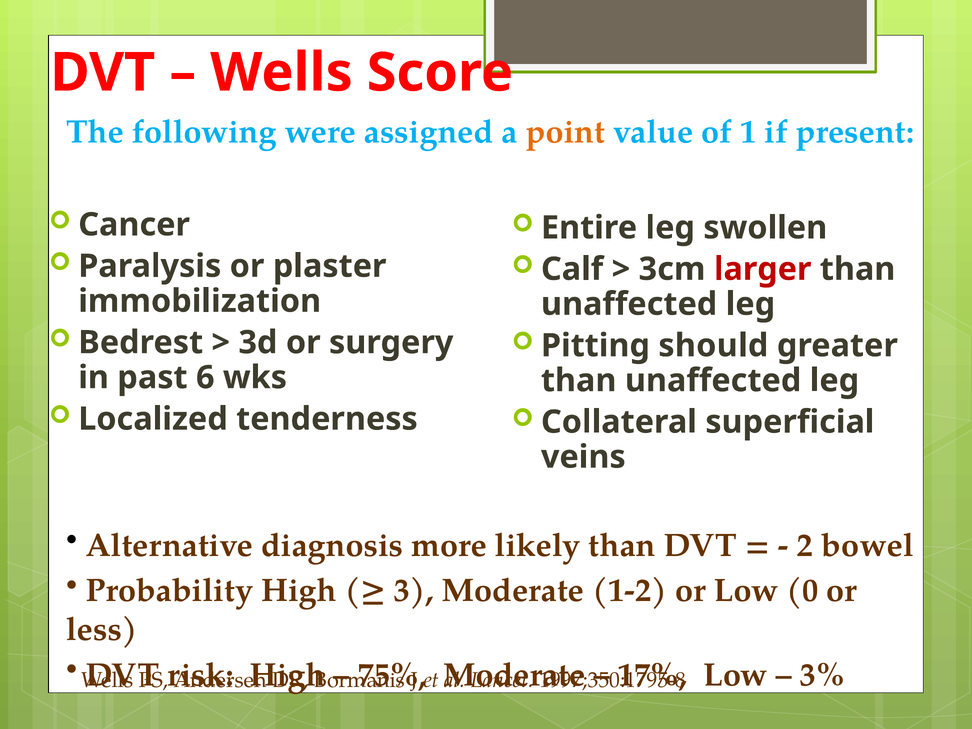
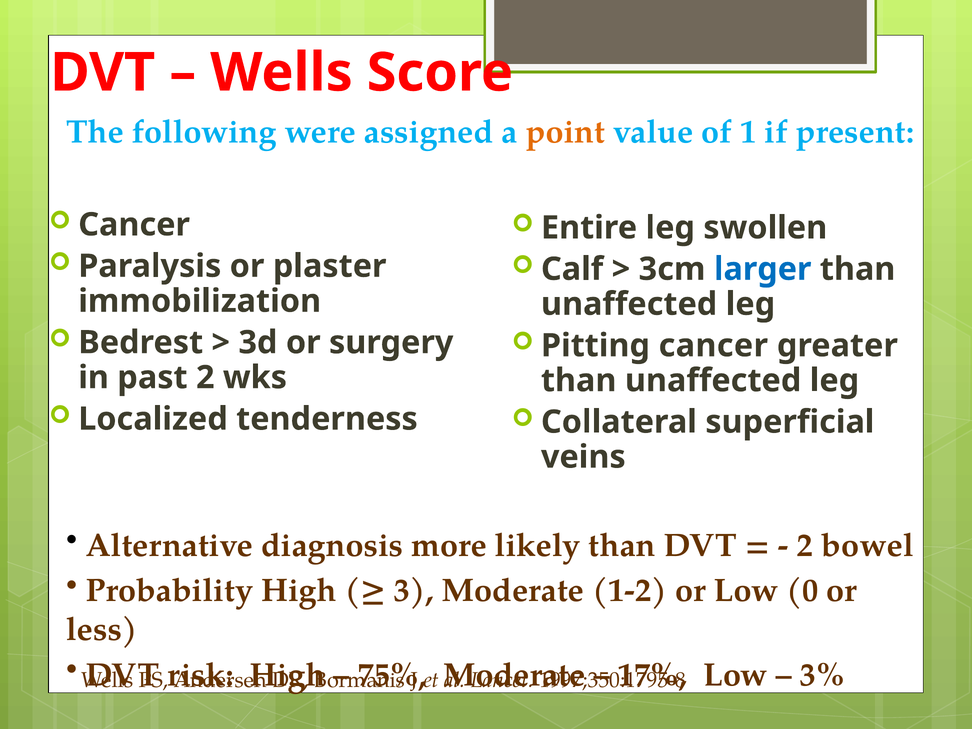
larger colour: red -> blue
Pitting should: should -> cancer
past 6: 6 -> 2
